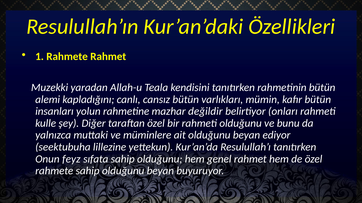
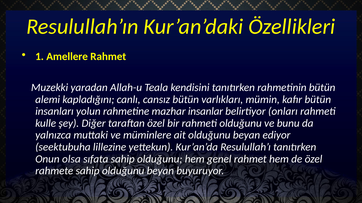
1 Rahmete: Rahmete -> Amellere
değildir: değildir -> insanlar
feyz: feyz -> olsa
